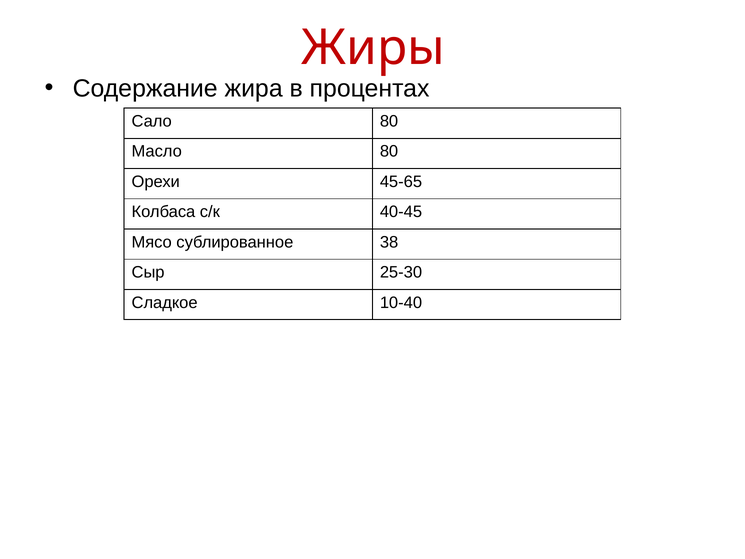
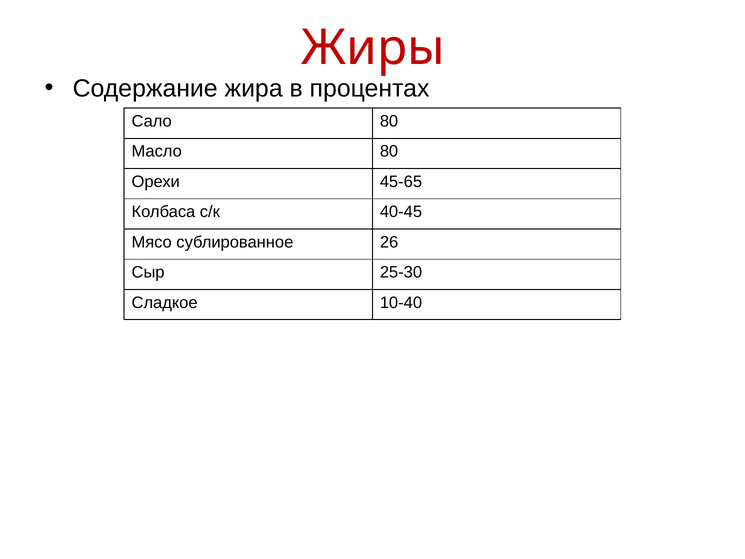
38: 38 -> 26
